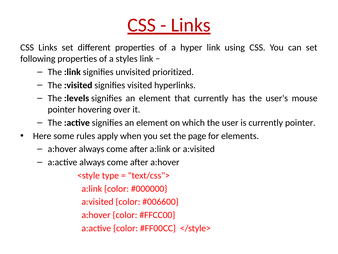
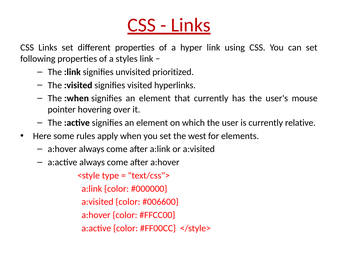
:levels: :levels -> :when
currently pointer: pointer -> relative
page: page -> west
